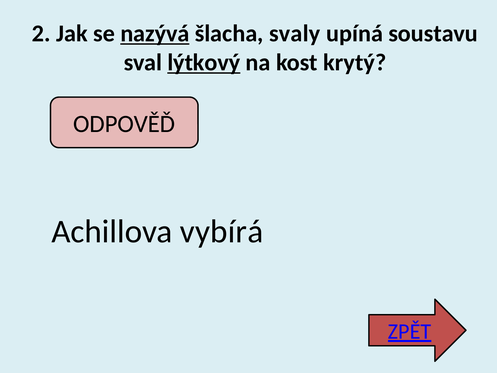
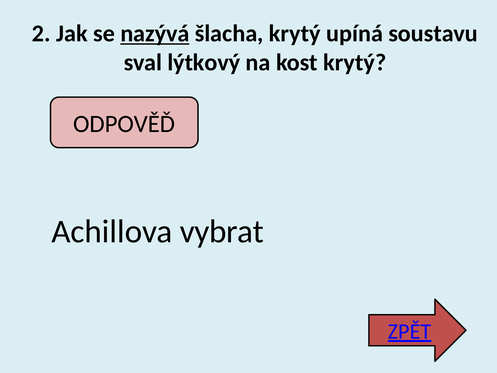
šlacha svaly: svaly -> krytý
lýtkový underline: present -> none
vybírá: vybírá -> vybrat
